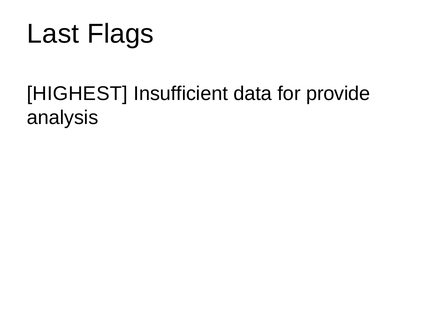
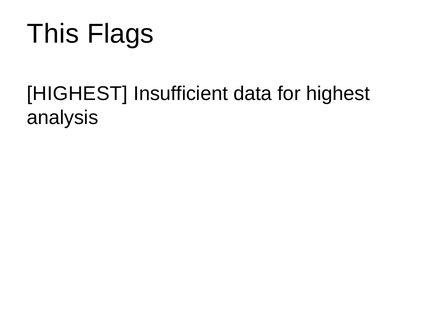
Last: Last -> This
for provide: provide -> highest
